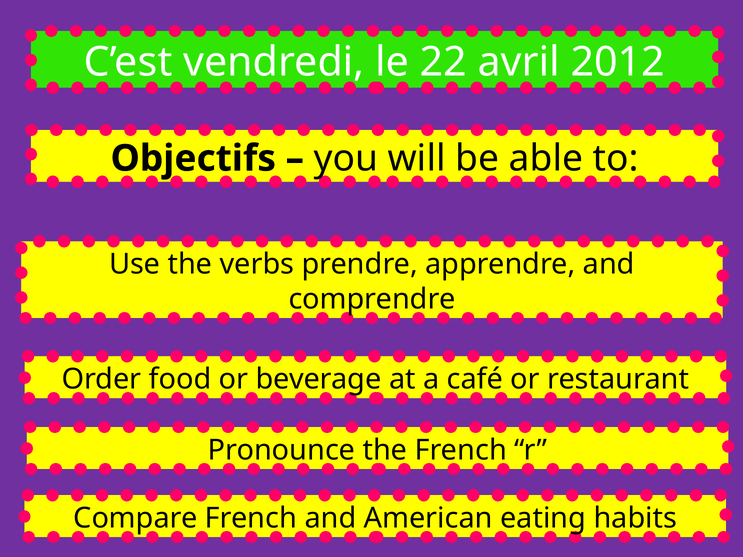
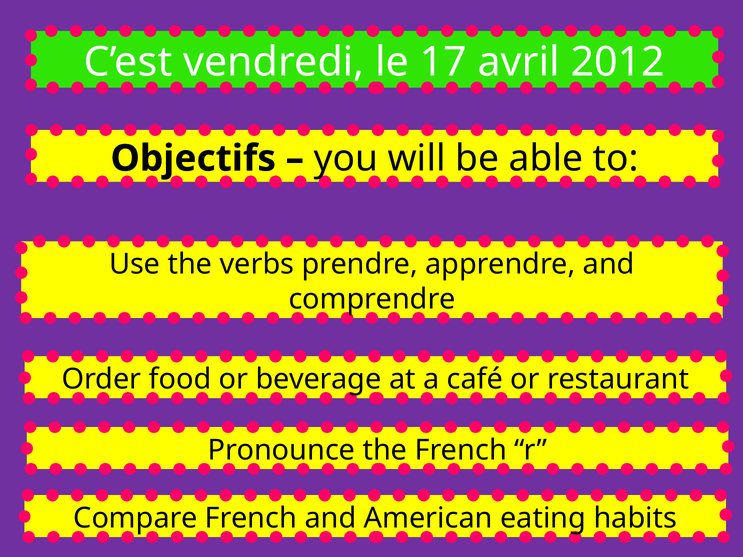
22: 22 -> 17
